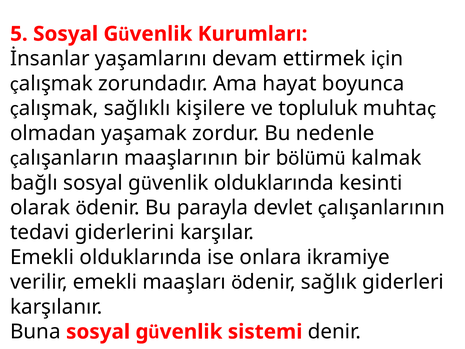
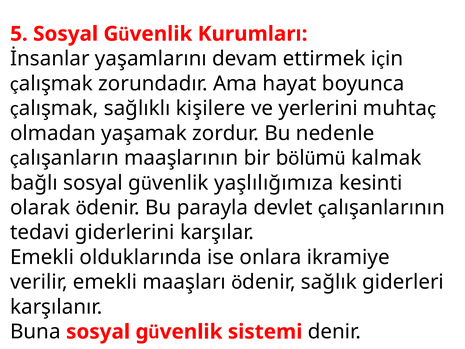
topluluk: topluluk -> yerlerini
olduklarında at (274, 183): olduklarında -> yaşlılığımıza
